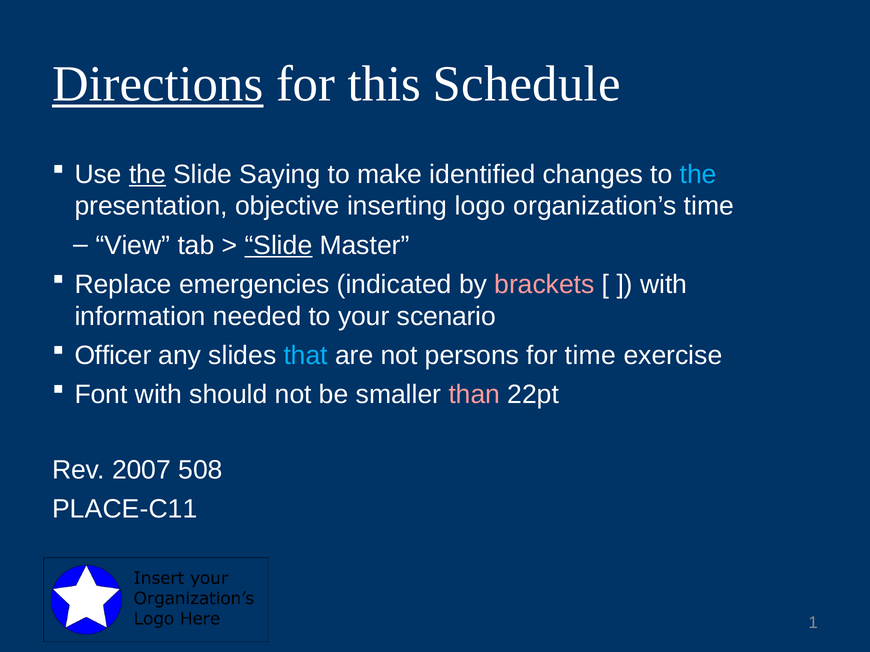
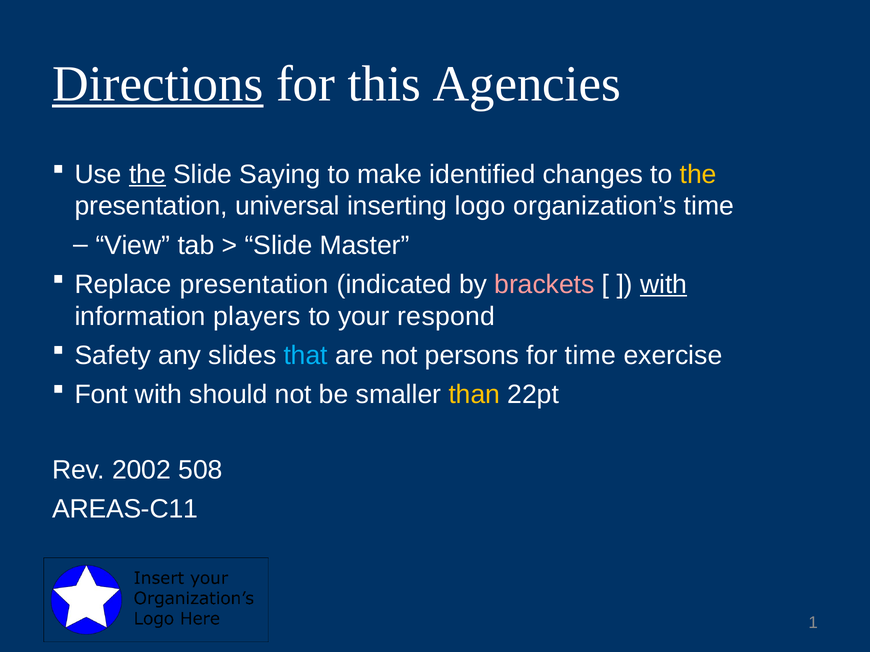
Schedule: Schedule -> Agencies
the at (698, 174) colour: light blue -> yellow
objective: objective -> universal
Slide at (278, 245) underline: present -> none
Replace emergencies: emergencies -> presentation
with at (664, 285) underline: none -> present
needed: needed -> players
scenario: scenario -> respond
Officer: Officer -> Safety
than colour: pink -> yellow
2007: 2007 -> 2002
PLACE-C11: PLACE-C11 -> AREAS-C11
